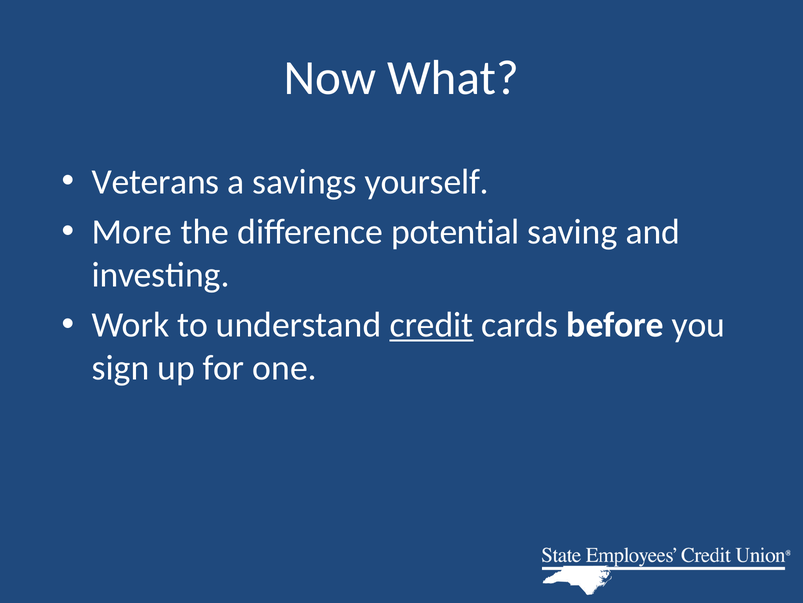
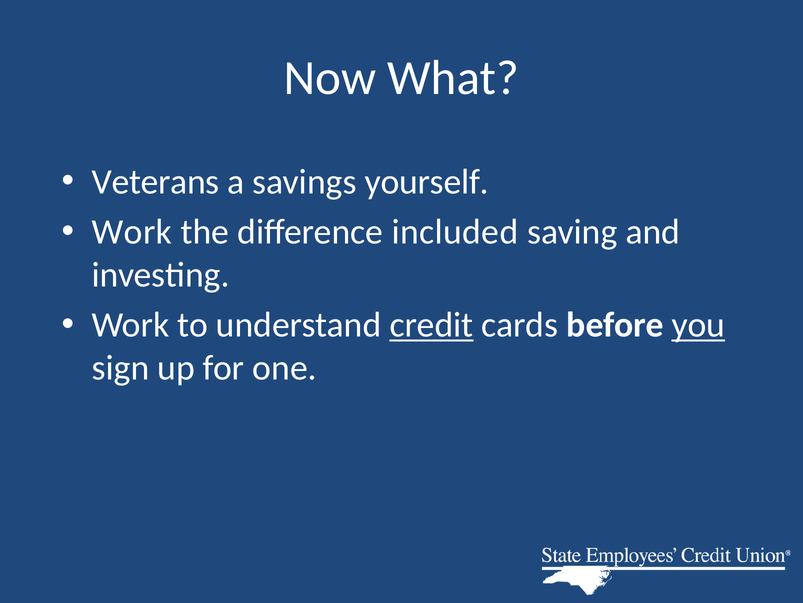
More at (132, 232): More -> Work
potential: potential -> included
you underline: none -> present
